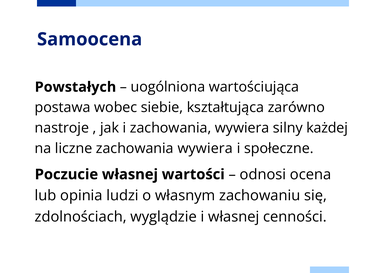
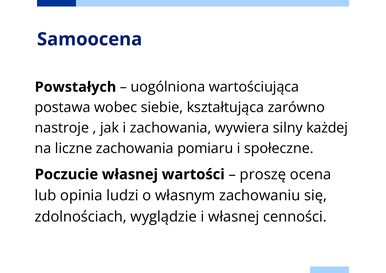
liczne zachowania wywiera: wywiera -> pomiaru
odnosi: odnosi -> proszę
